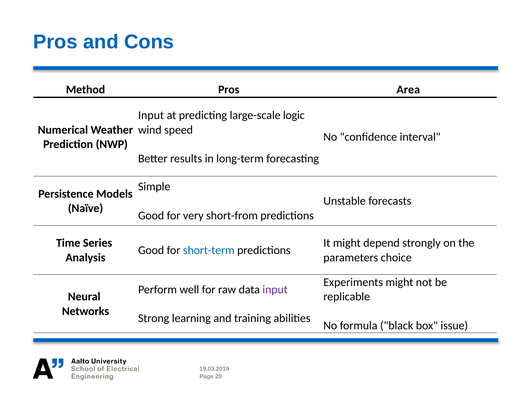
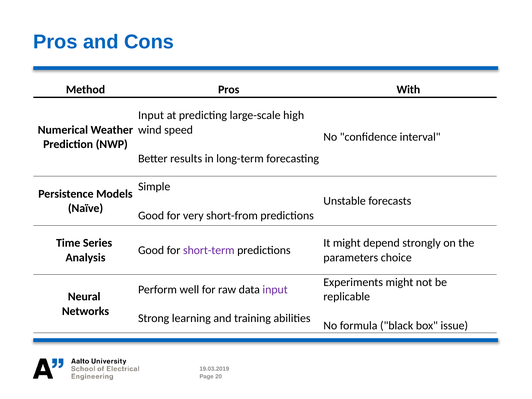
Area: Area -> With
logic: logic -> high
short-term colour: blue -> purple
